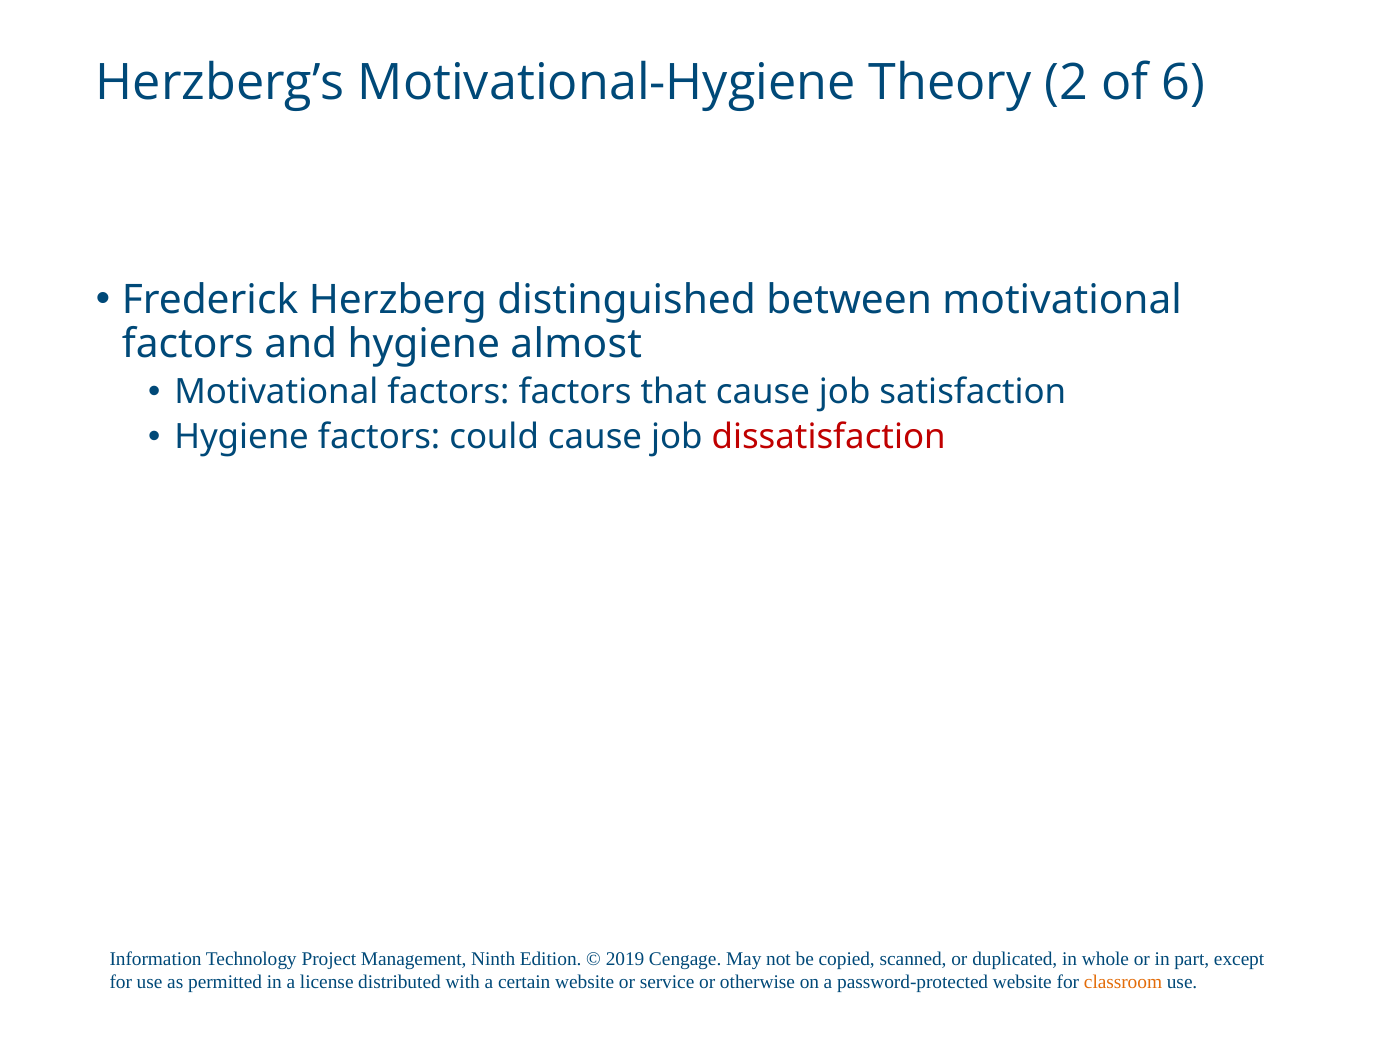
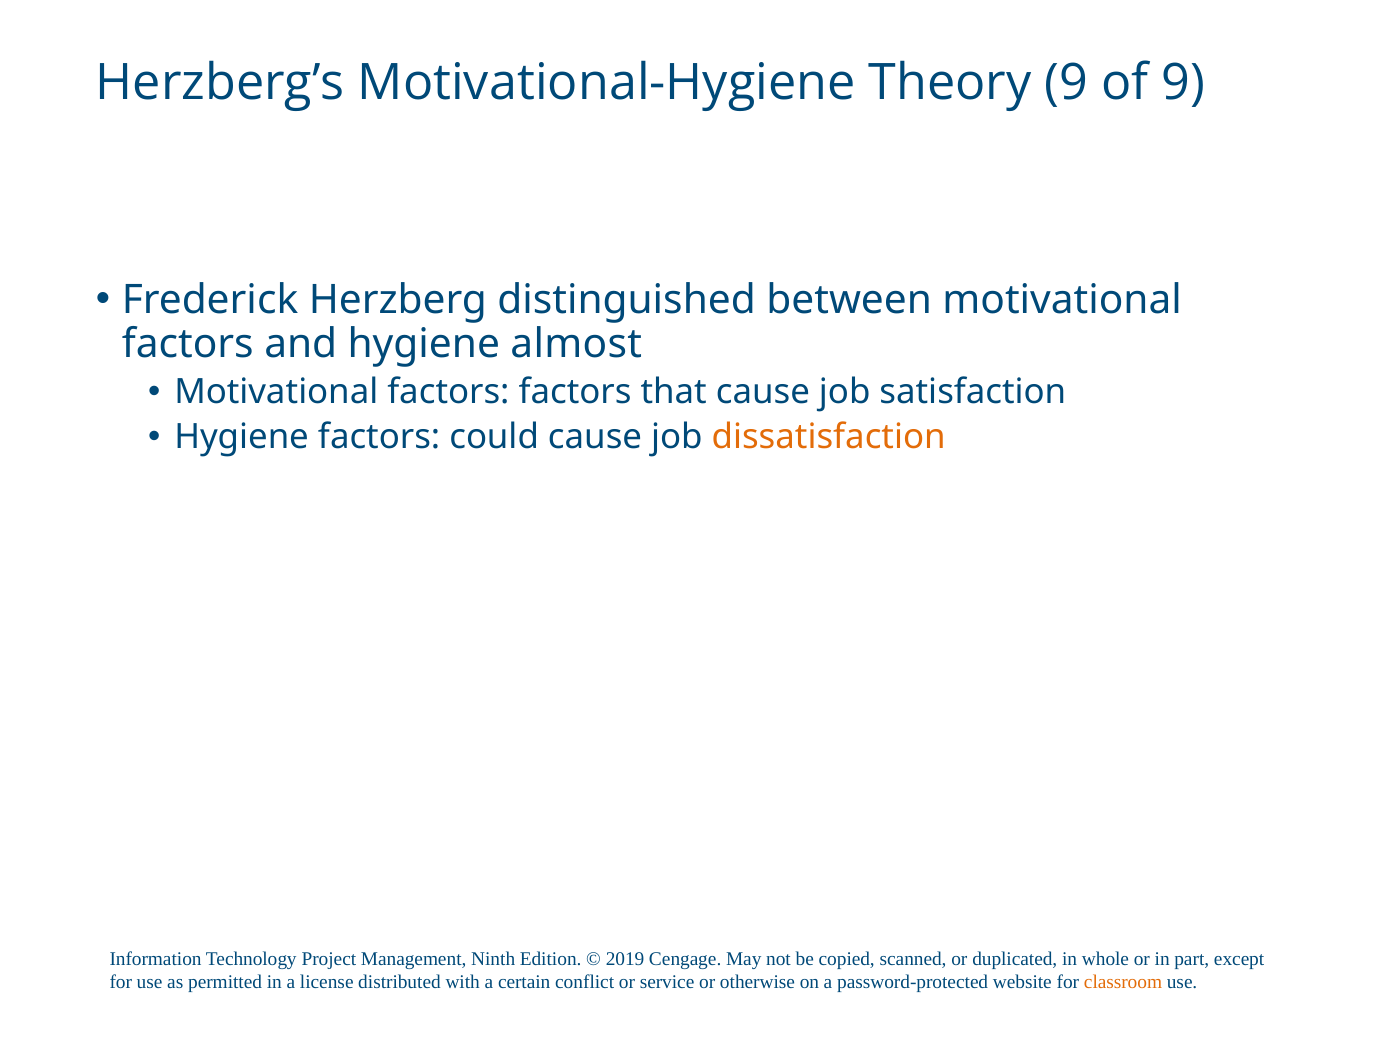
Theory 2: 2 -> 9
of 6: 6 -> 9
dissatisfaction colour: red -> orange
certain website: website -> conflict
